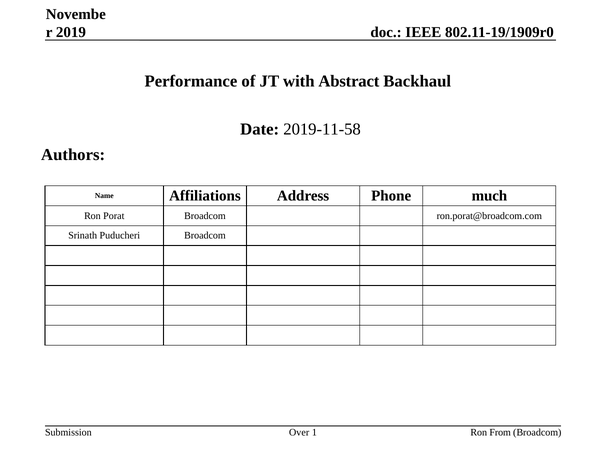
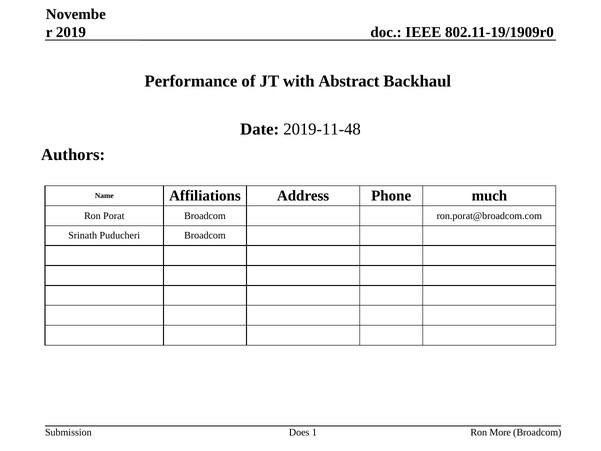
2019-11-58: 2019-11-58 -> 2019-11-48
From: From -> More
Over: Over -> Does
